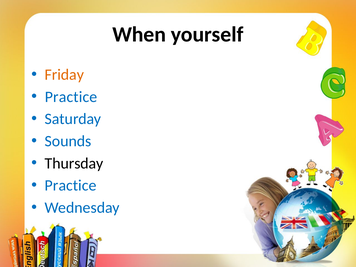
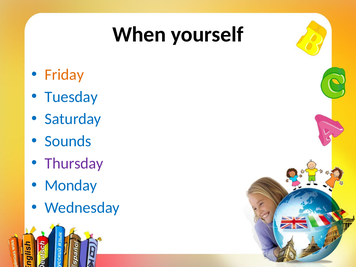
Practice at (71, 97): Practice -> Tuesday
Thursday colour: black -> purple
Practice at (71, 185): Practice -> Monday
